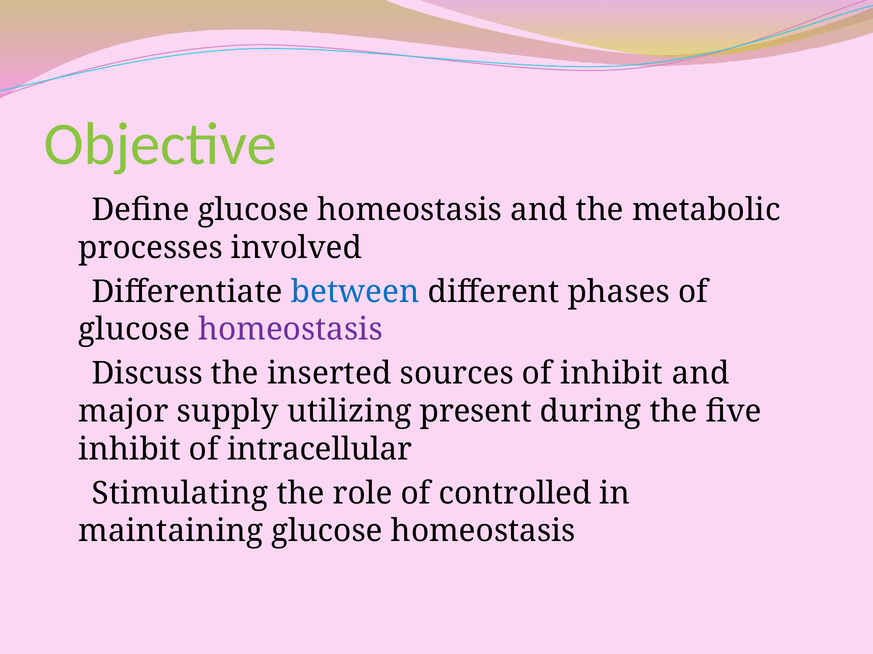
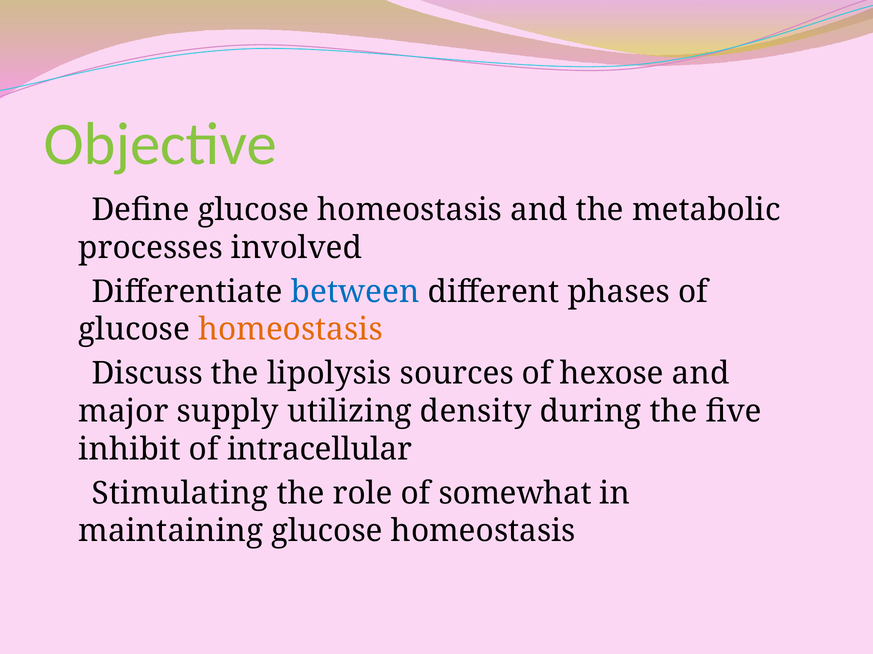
homeostasis at (290, 330) colour: purple -> orange
inserted: inserted -> lipolysis
of inhibit: inhibit -> hexose
present: present -> density
controlled: controlled -> somewhat
